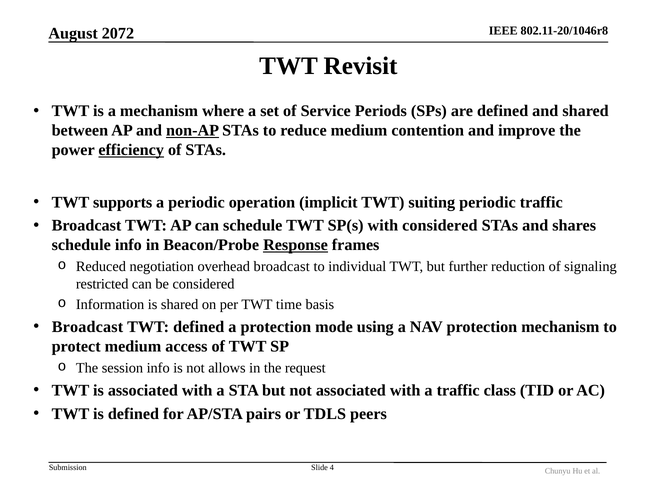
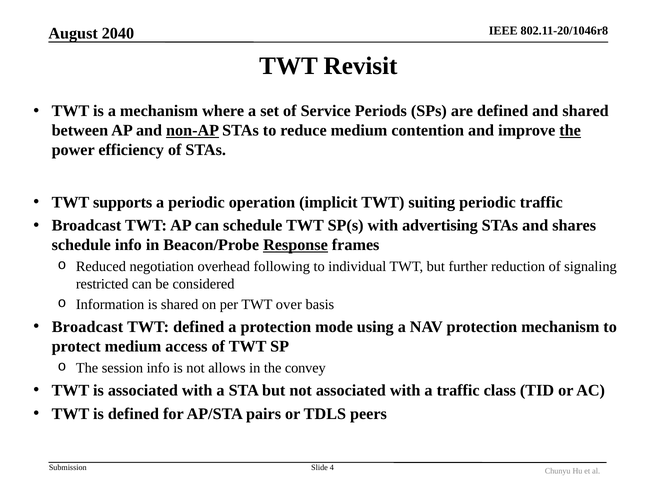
2072: 2072 -> 2040
the at (570, 131) underline: none -> present
efficiency underline: present -> none
with considered: considered -> advertising
overhead broadcast: broadcast -> following
time: time -> over
request: request -> convey
